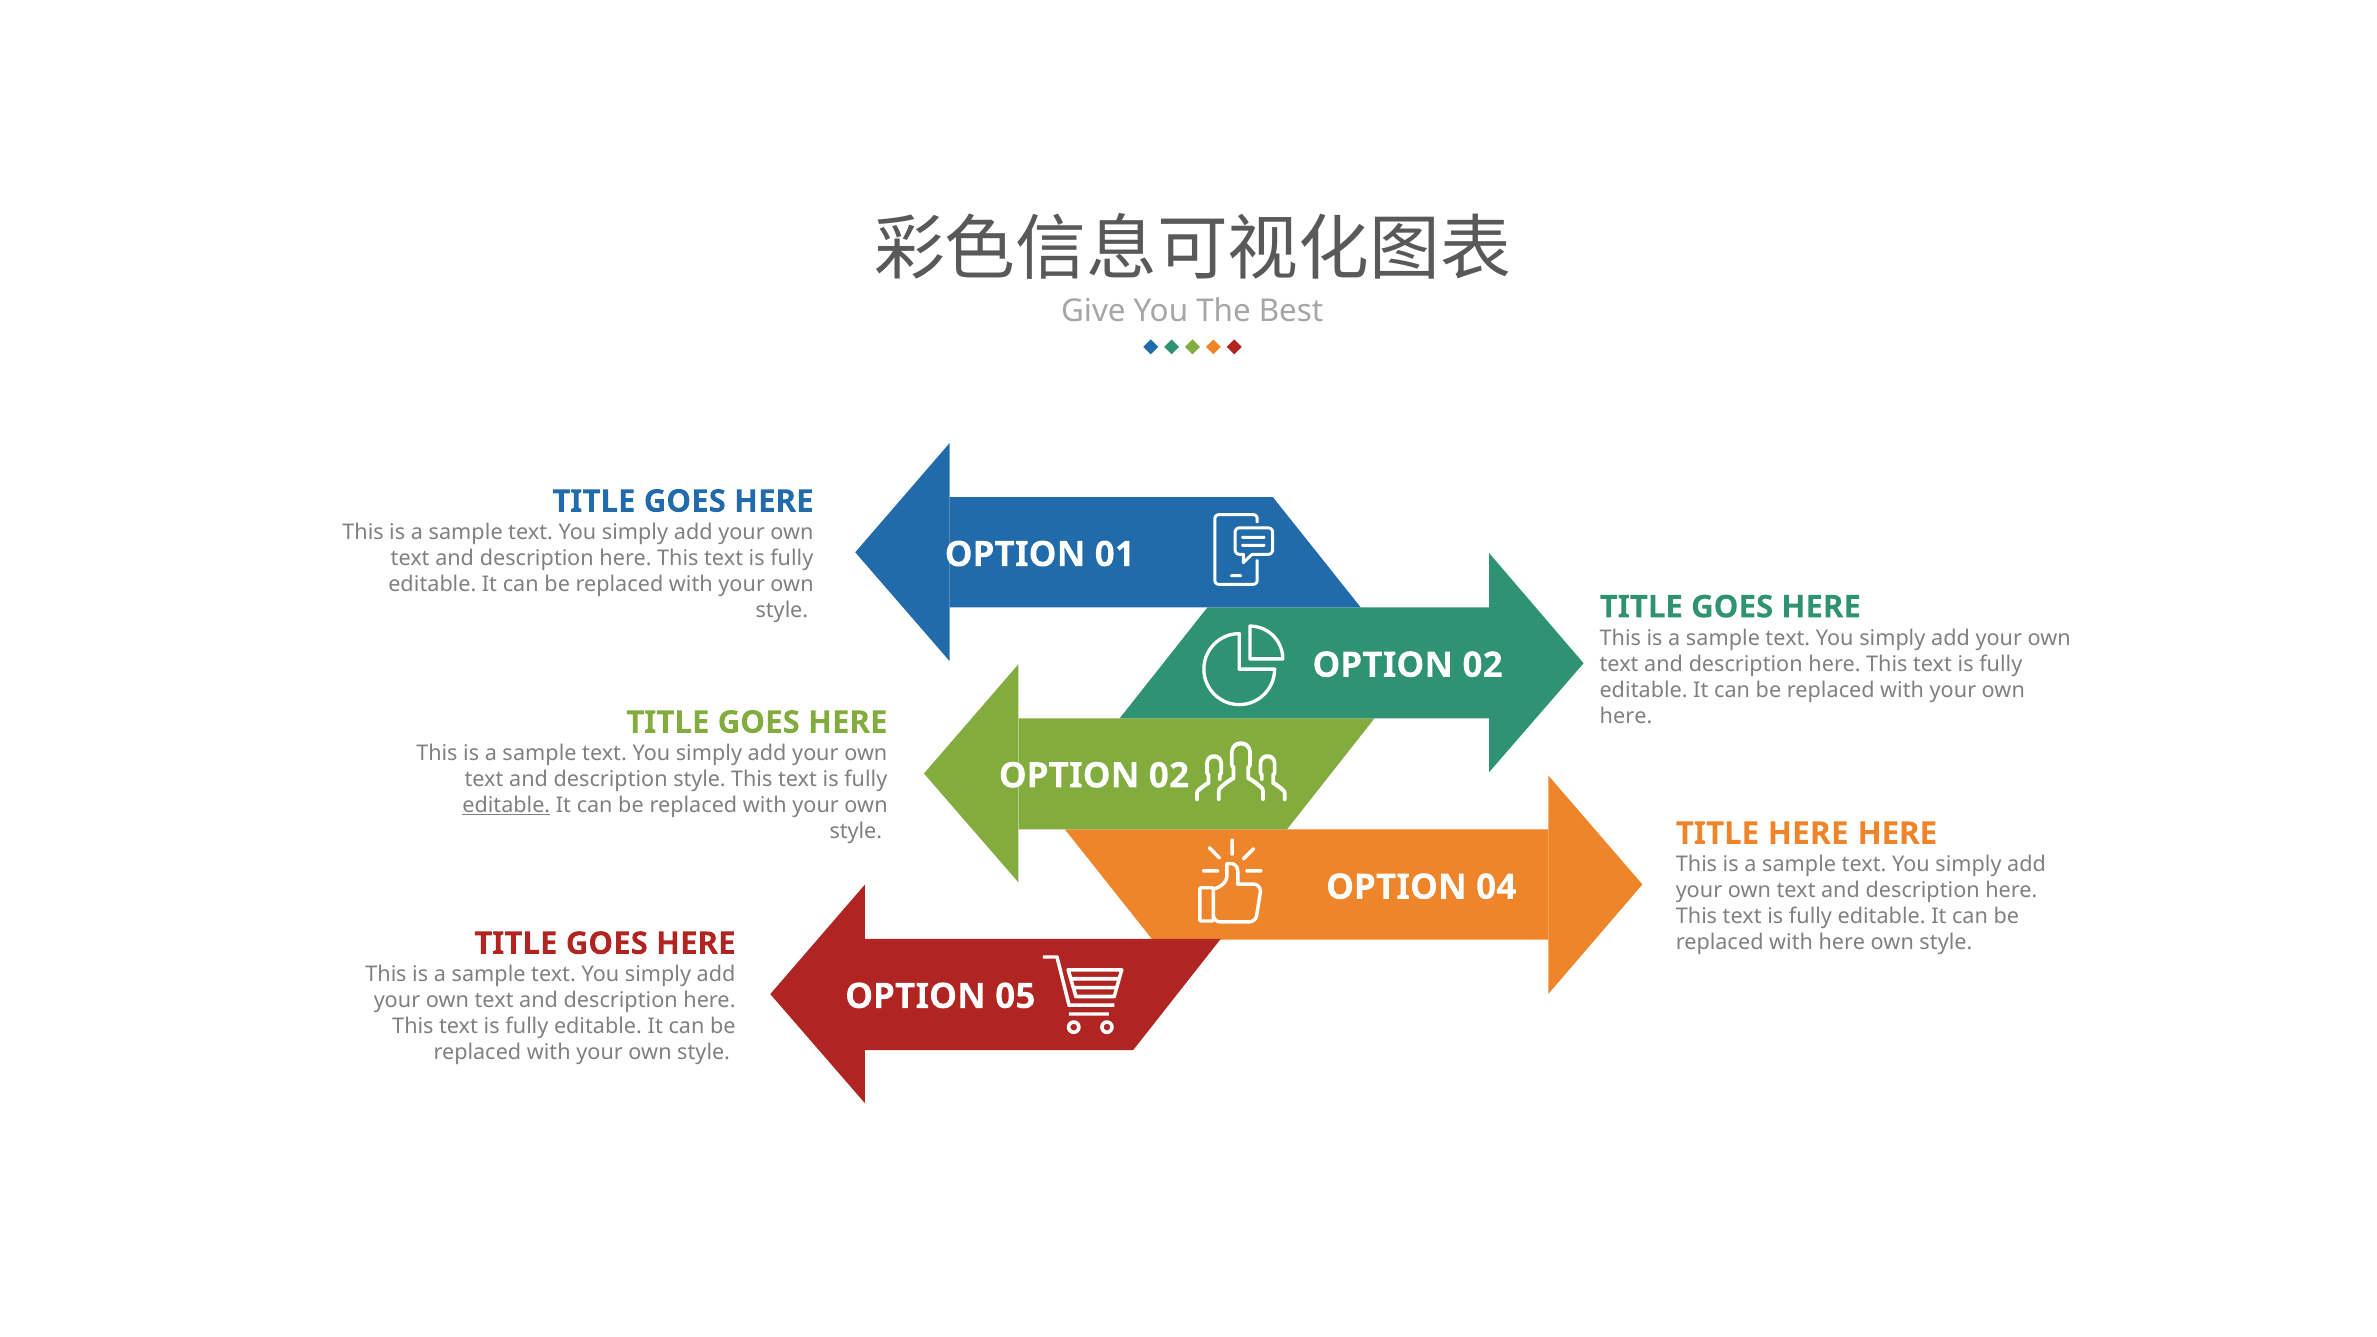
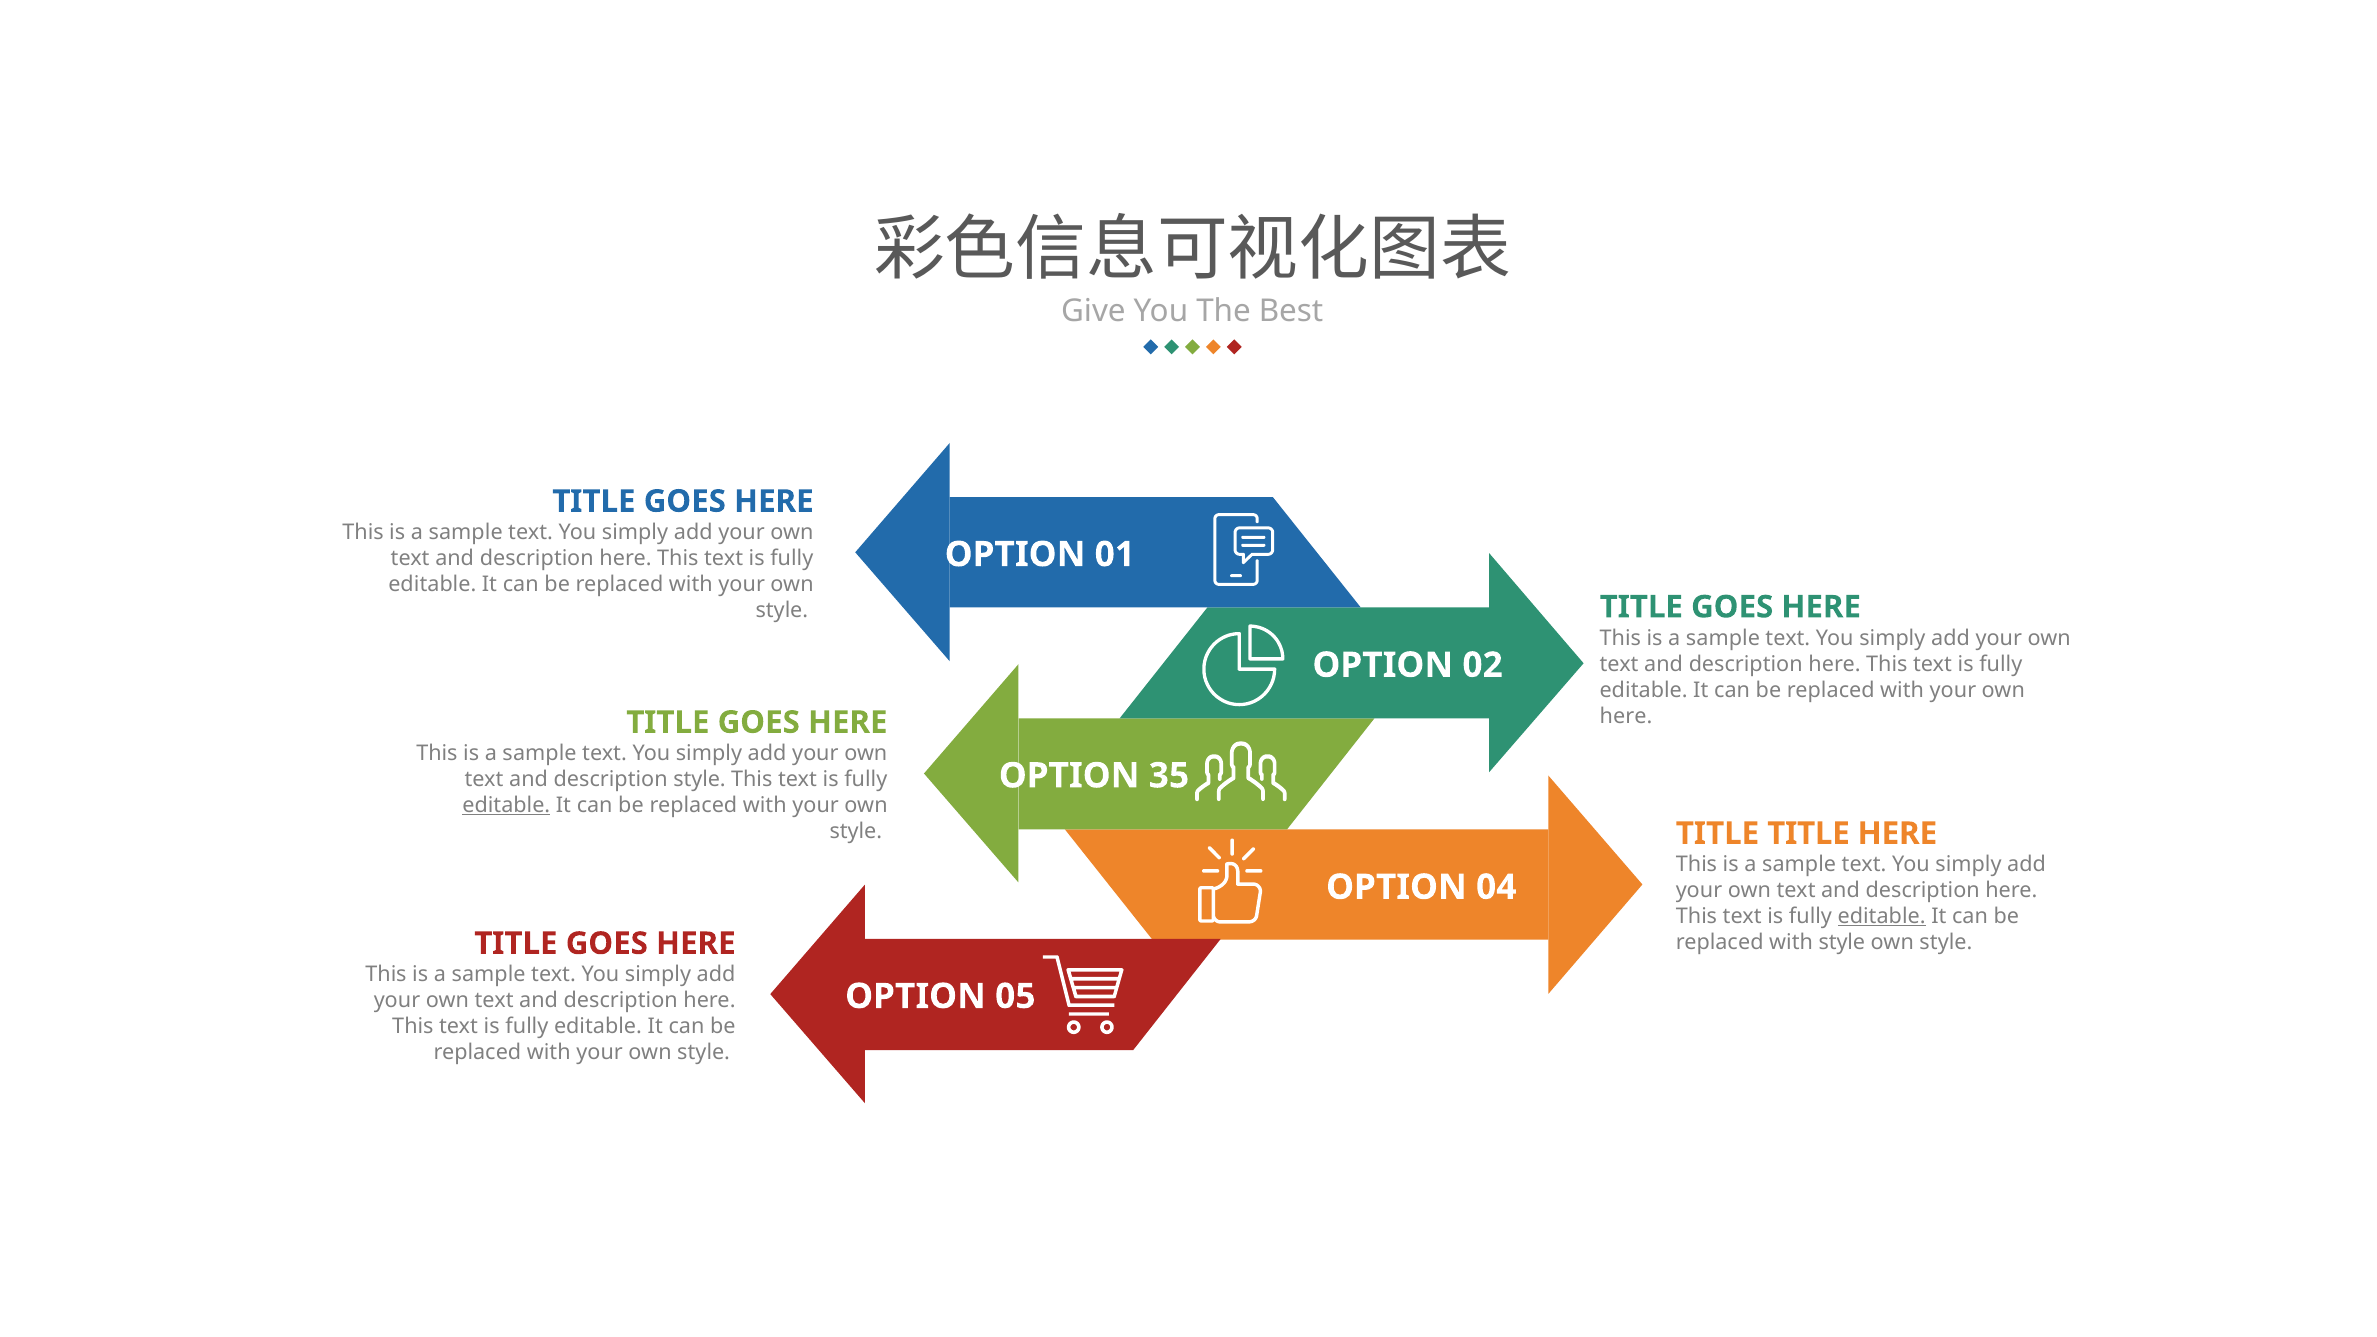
02 at (1169, 776): 02 -> 35
TITLE HERE: HERE -> TITLE
editable at (1882, 917) underline: none -> present
with here: here -> style
